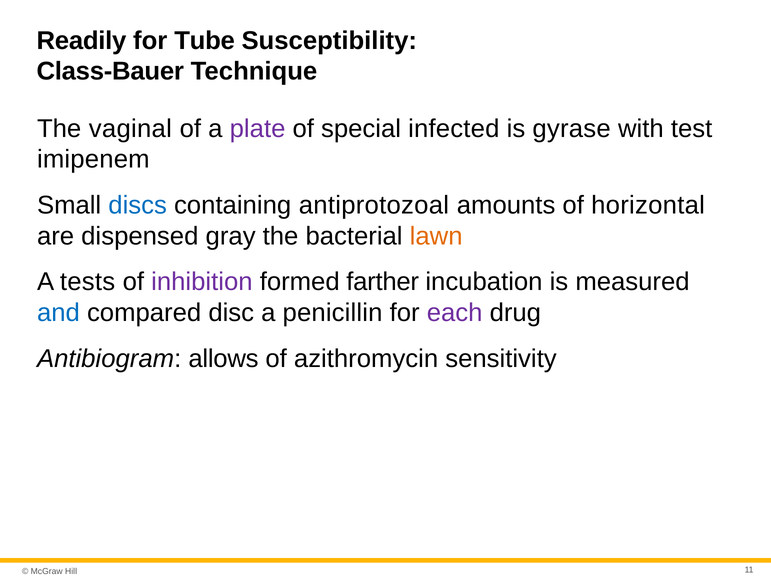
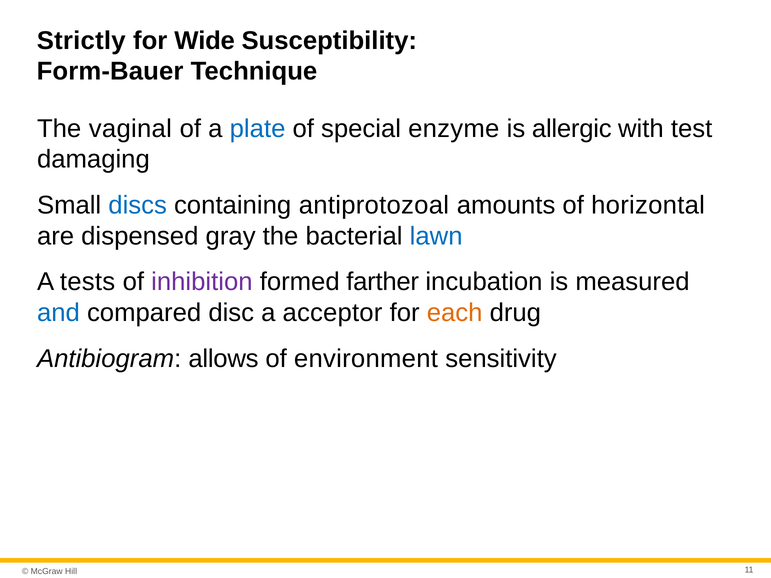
Readily: Readily -> Strictly
Tube: Tube -> Wide
Class-Bauer: Class-Bauer -> Form-Bauer
plate colour: purple -> blue
infected: infected -> enzyme
gyrase: gyrase -> allergic
imipenem: imipenem -> damaging
lawn colour: orange -> blue
penicillin: penicillin -> acceptor
each colour: purple -> orange
azithromycin: azithromycin -> environment
